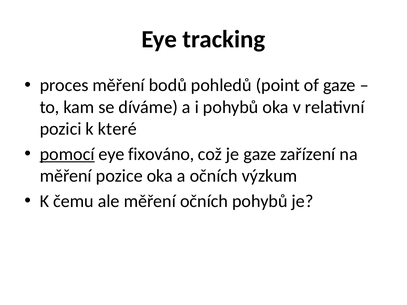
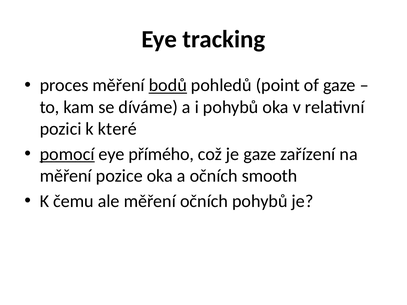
bodů underline: none -> present
fixováno: fixováno -> přímého
výzkum: výzkum -> smooth
